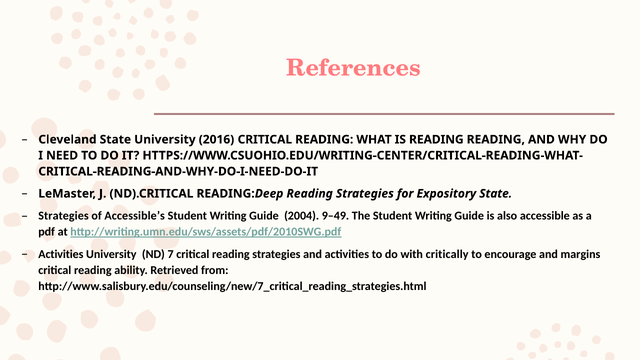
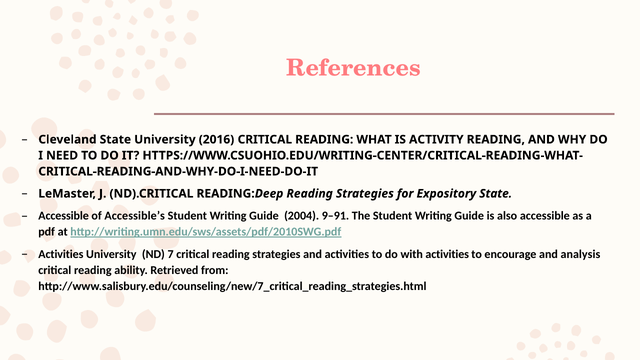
IS READING: READING -> ACTIVITY
Strategies at (63, 216): Strategies -> Accessible
9–49: 9–49 -> 9–91
with critically: critically -> activities
margins: margins -> analysis
